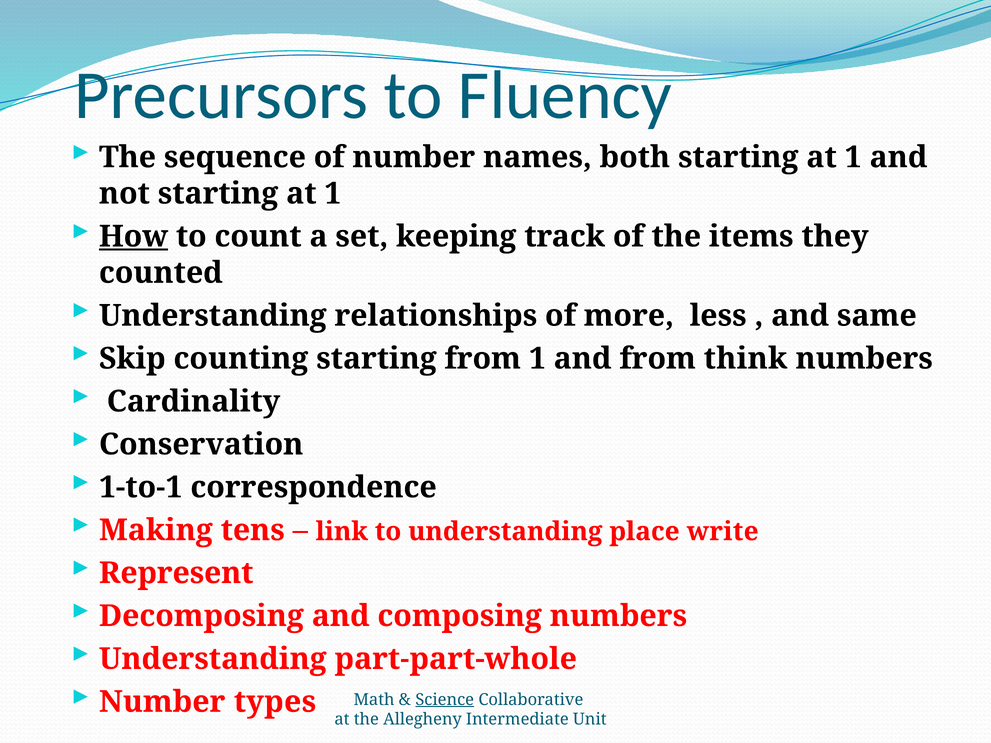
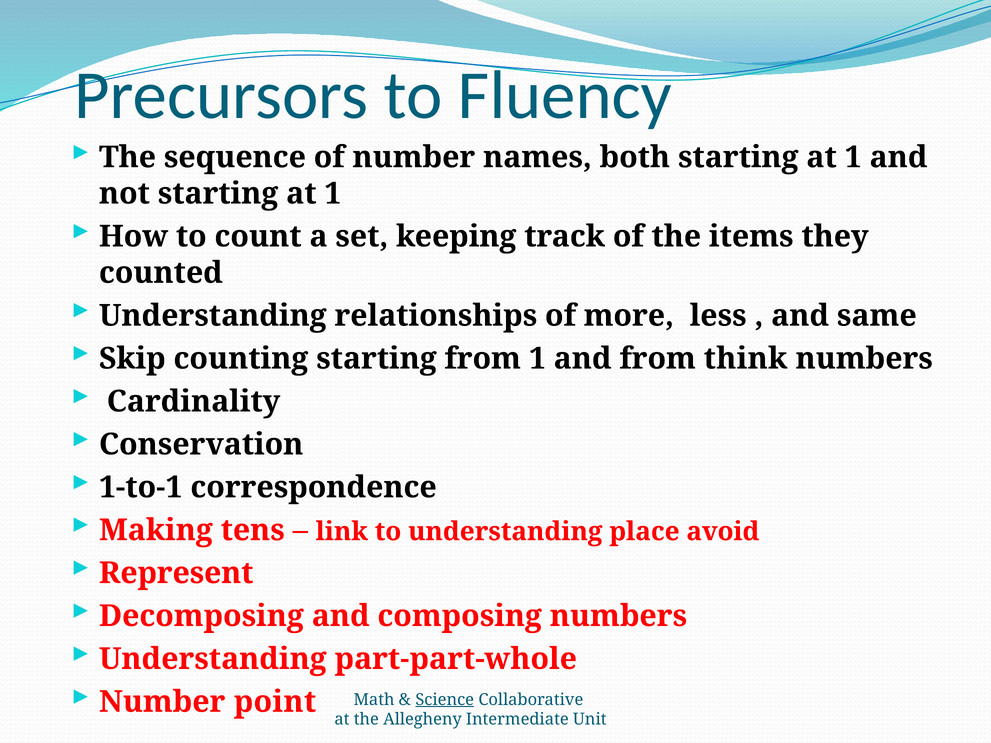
How underline: present -> none
write: write -> avoid
types: types -> point
